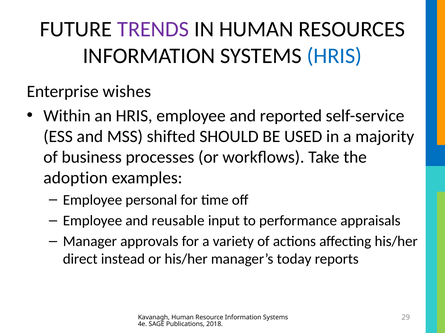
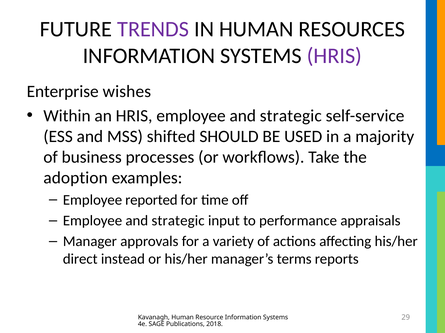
HRIS at (334, 56) colour: blue -> purple
HRIS employee and reported: reported -> strategic
personal: personal -> reported
reusable at (178, 221): reusable -> strategic
today: today -> terms
